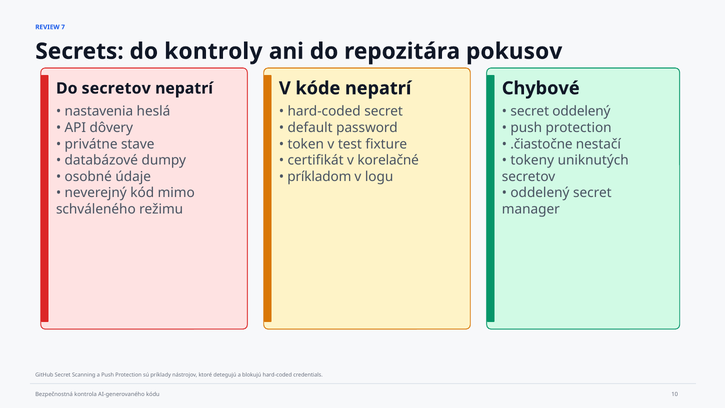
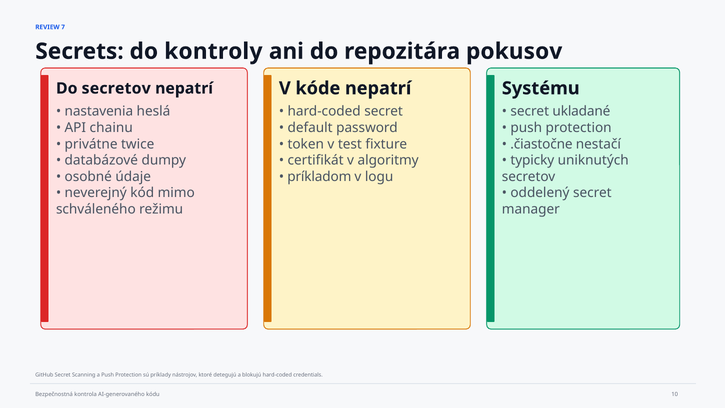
Chybové: Chybové -> Systému
secret oddelený: oddelený -> ukladané
dôvery: dôvery -> chainu
stave: stave -> twice
korelačné: korelačné -> algoritmy
tokeny: tokeny -> typicky
